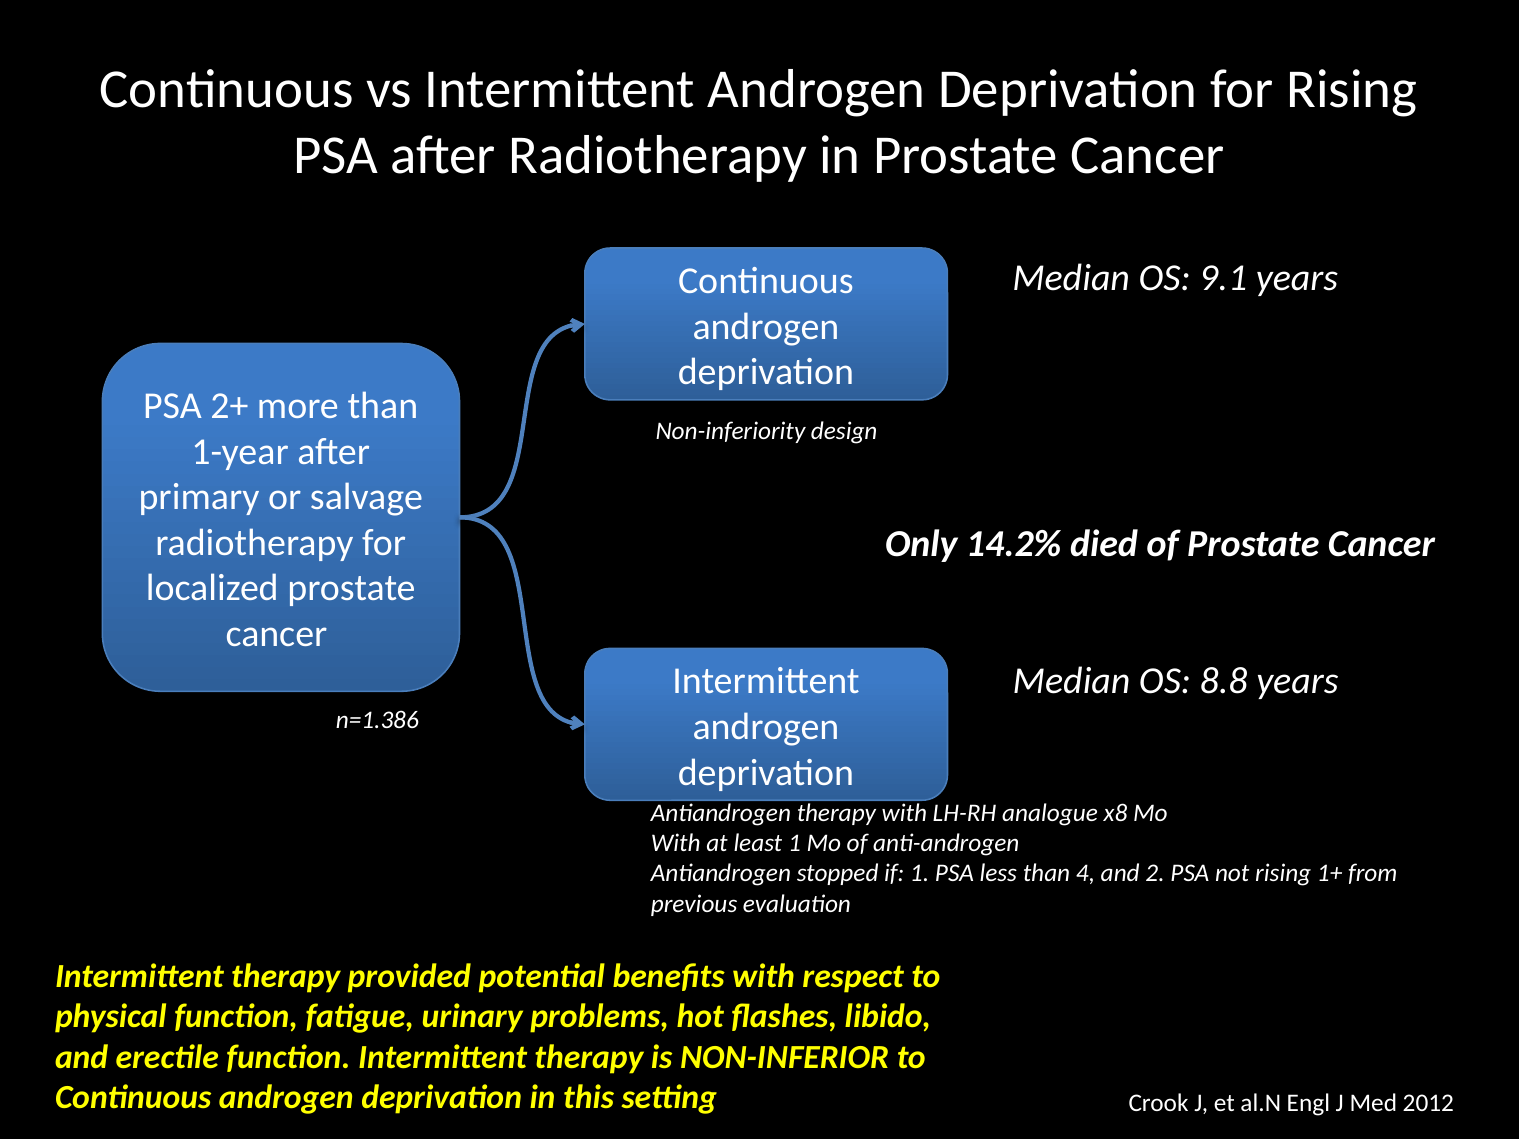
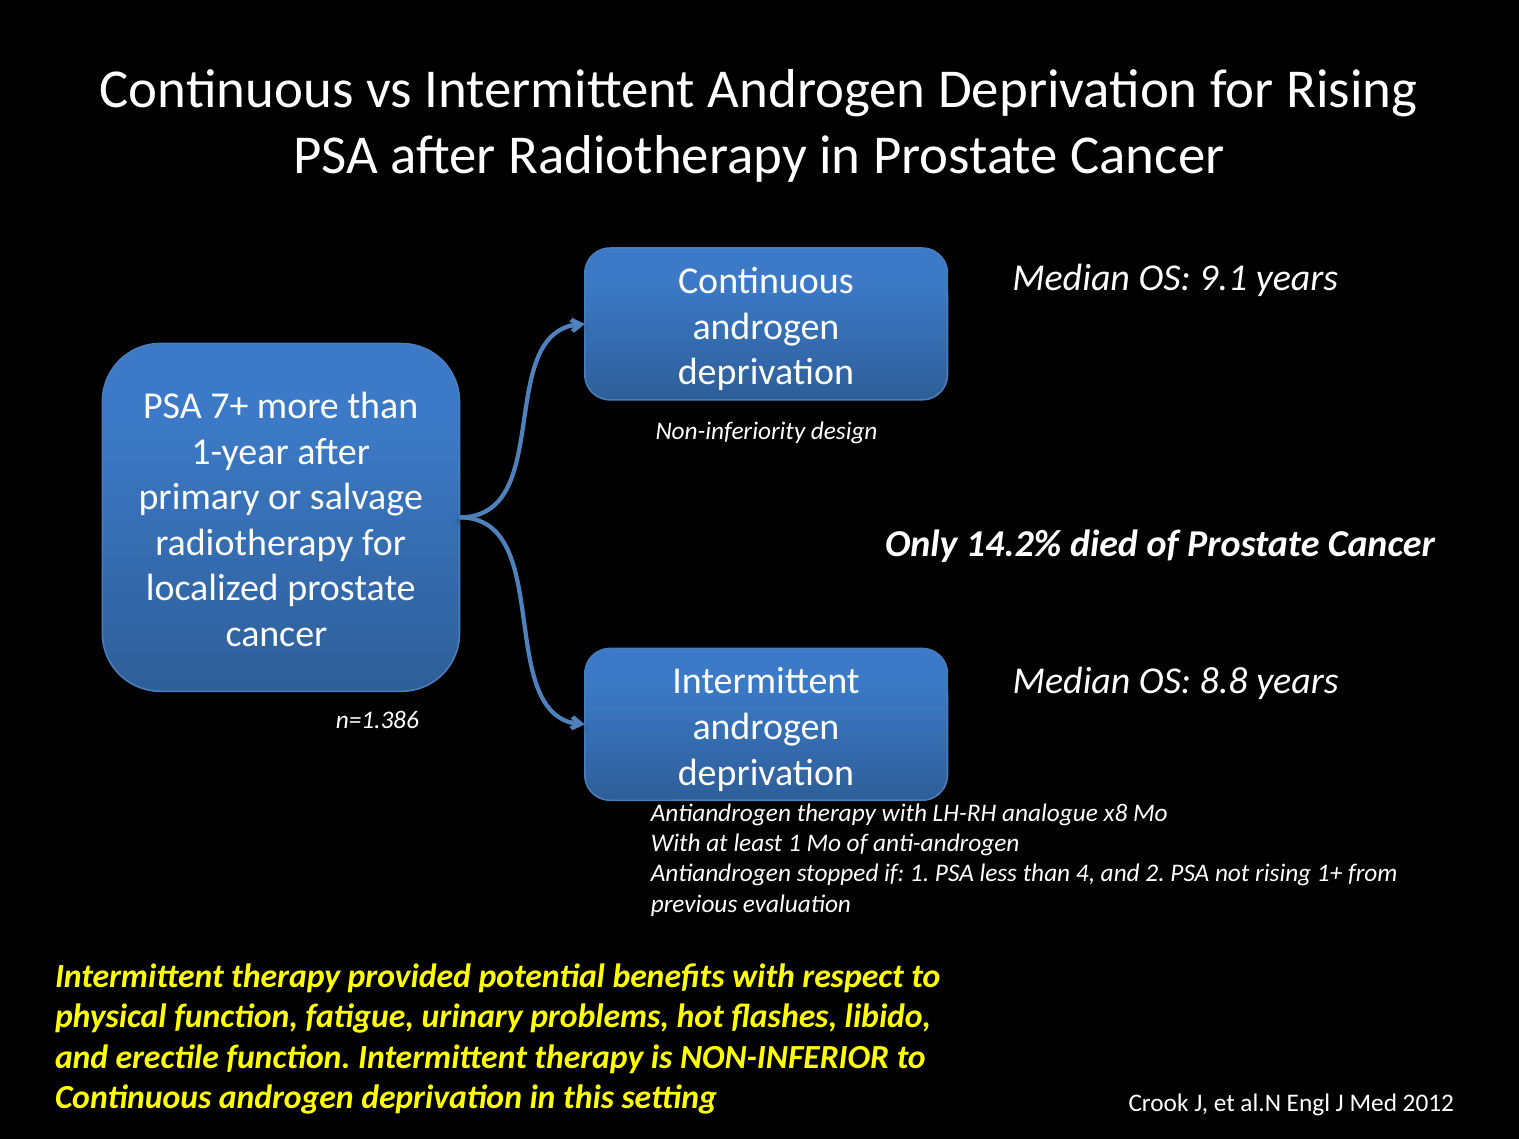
2+: 2+ -> 7+
